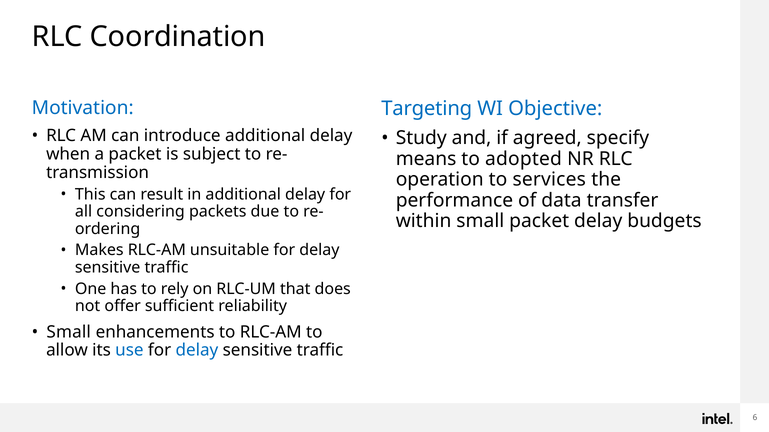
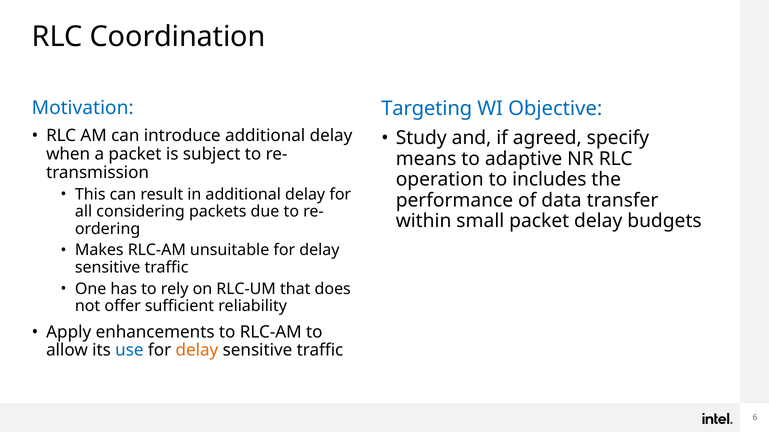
adopted: adopted -> adaptive
services: services -> includes
Small at (69, 332): Small -> Apply
delay at (197, 351) colour: blue -> orange
